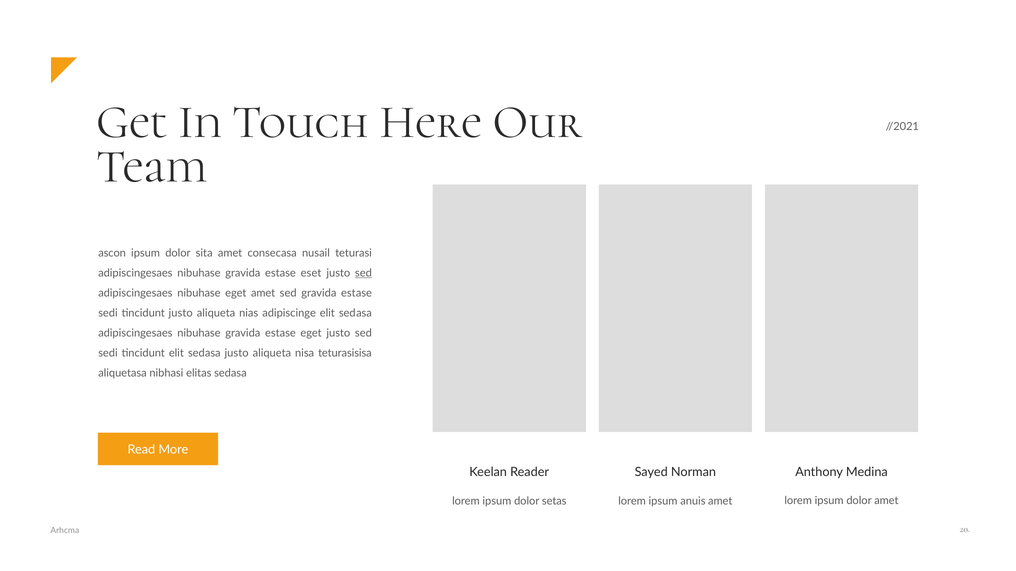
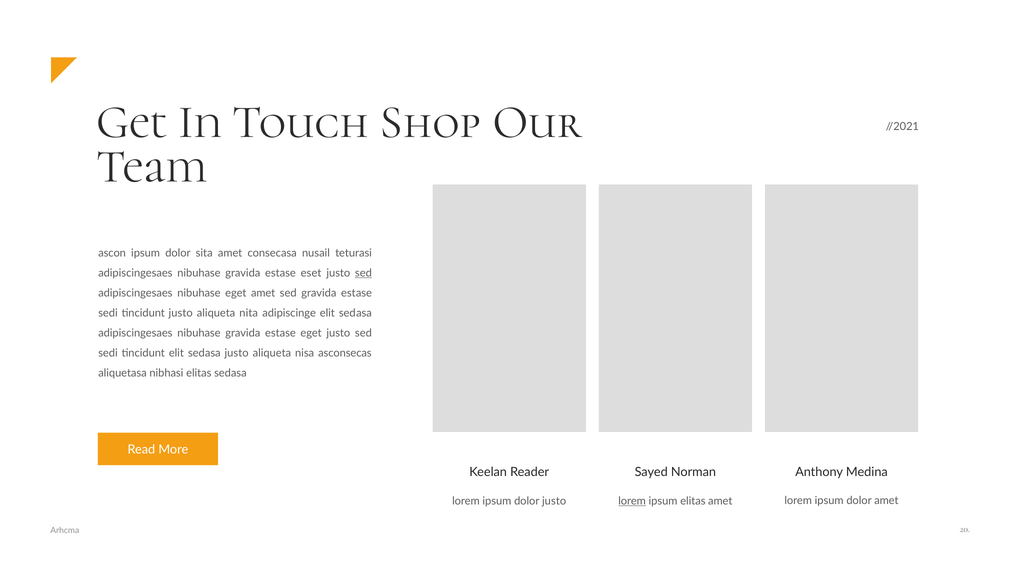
Here: Here -> Shop
nias: nias -> nita
teturasisisa: teturasisisa -> asconsecas
dolor setas: setas -> justo
lorem at (632, 501) underline: none -> present
ipsum anuis: anuis -> elitas
